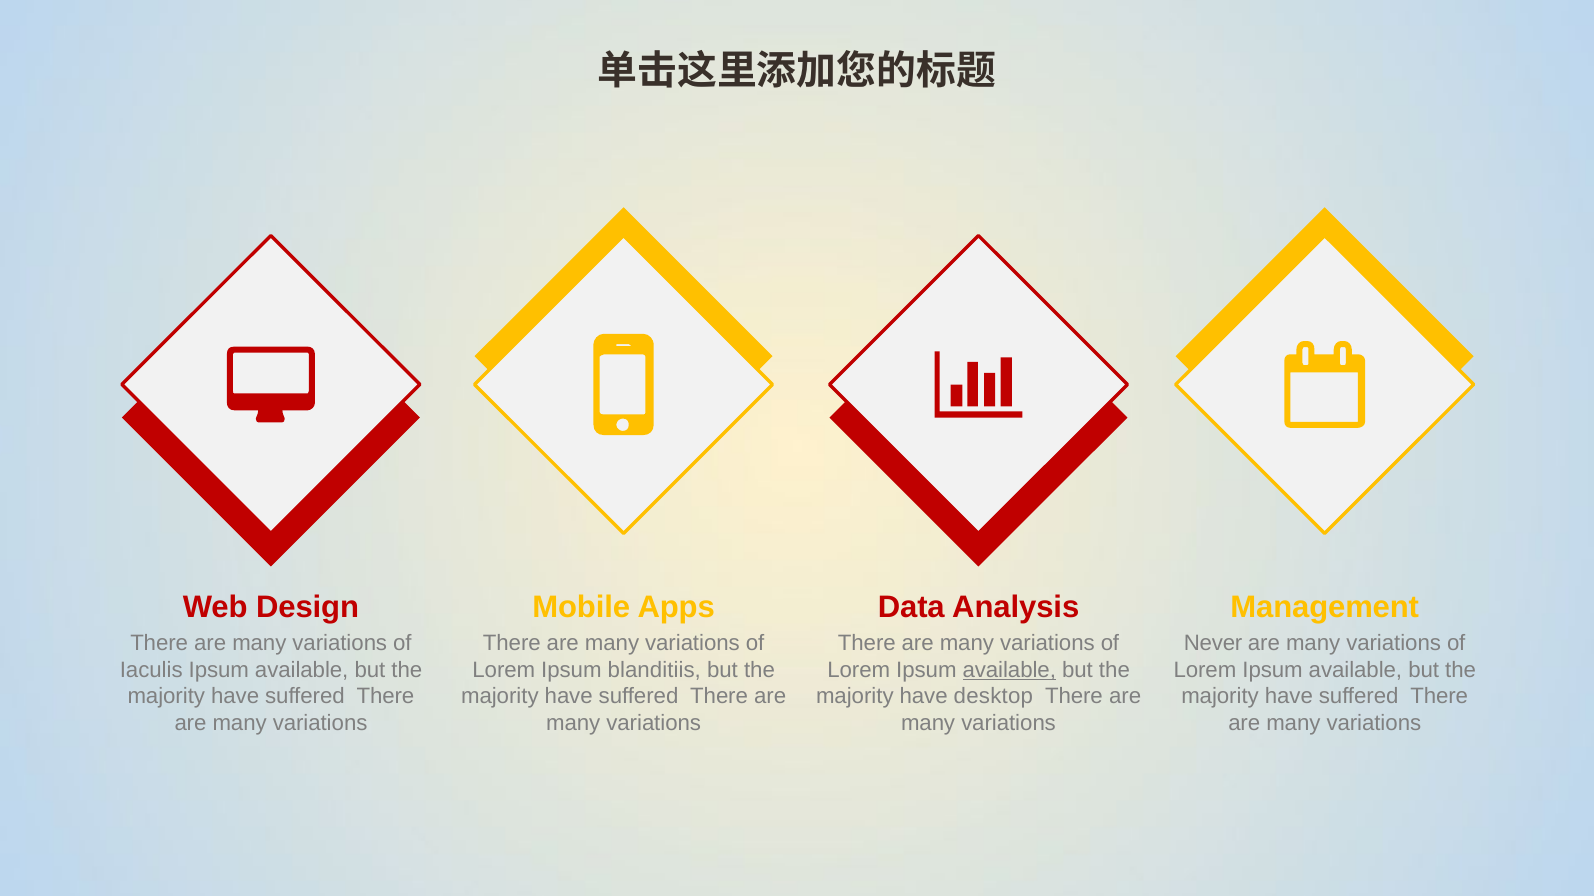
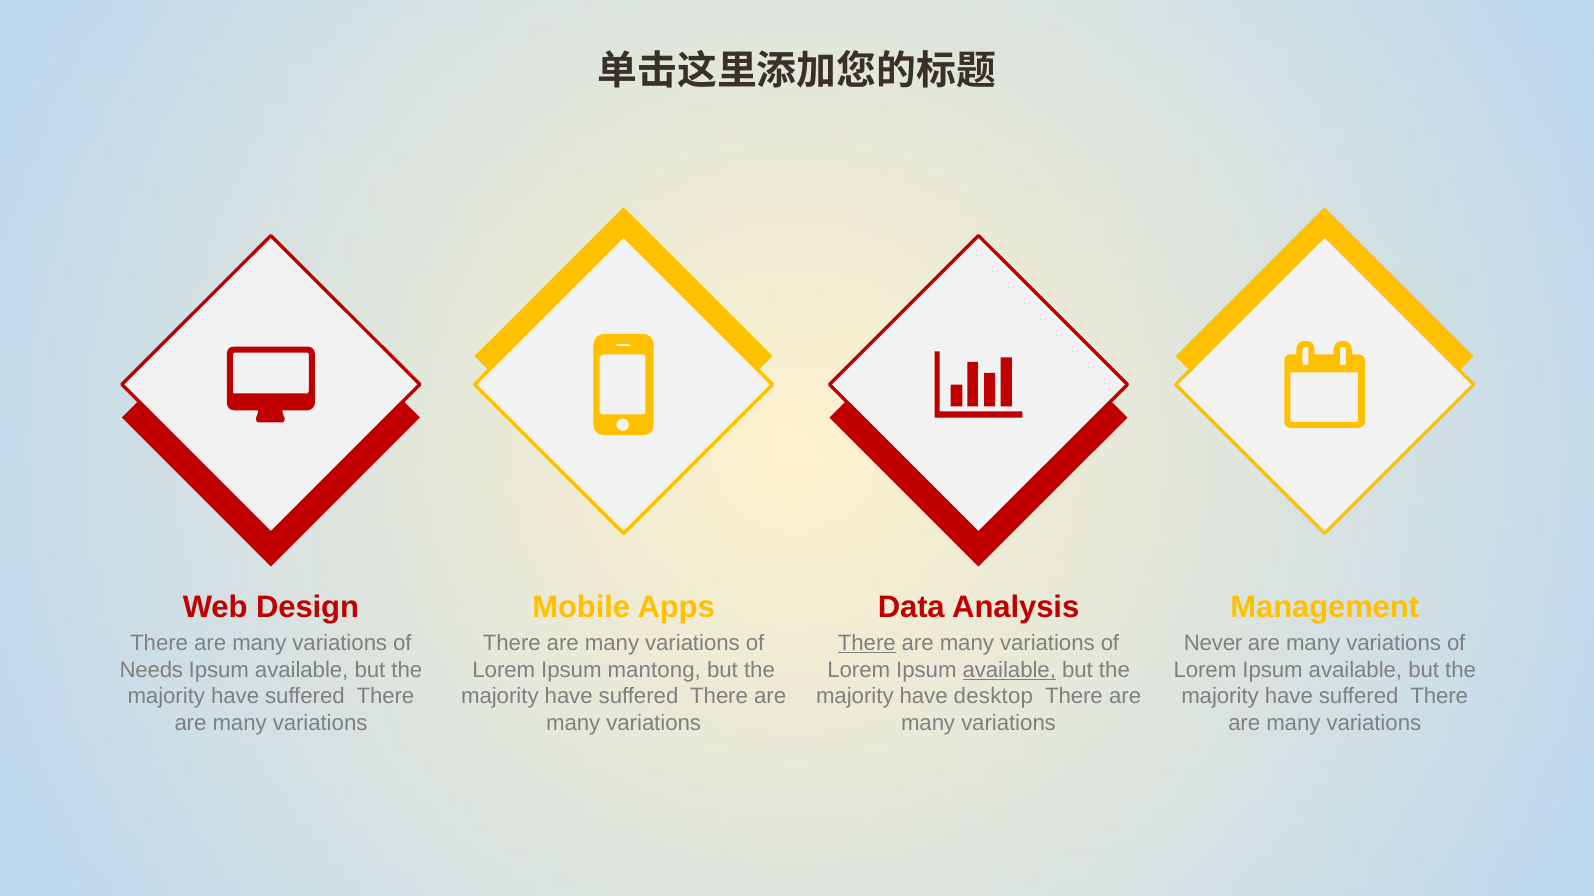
There at (867, 643) underline: none -> present
Iaculis: Iaculis -> Needs
blanditiis: blanditiis -> mantong
